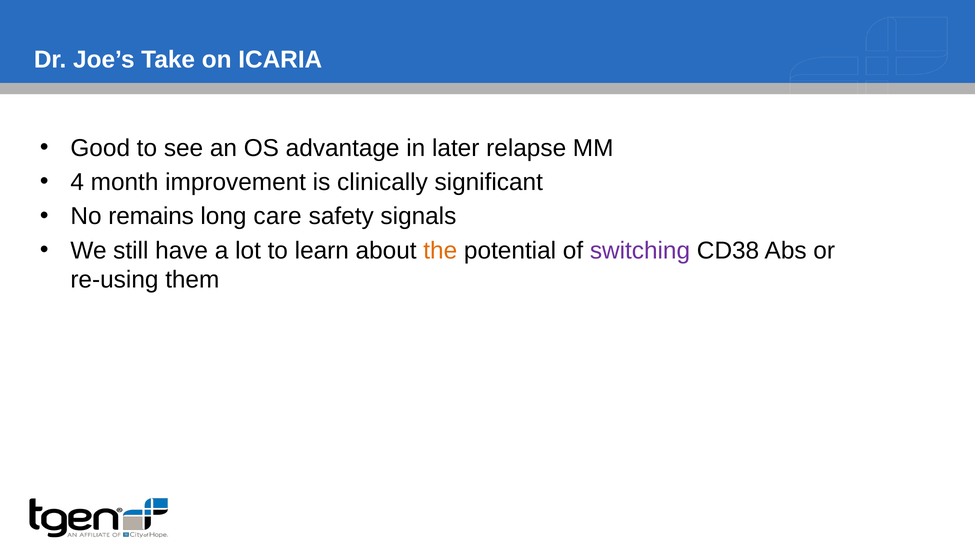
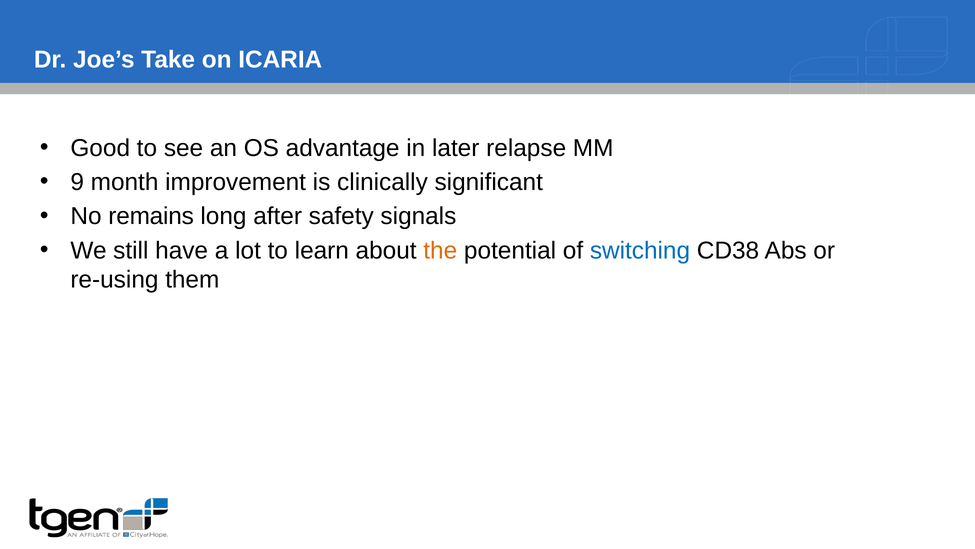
4: 4 -> 9
care: care -> after
switching colour: purple -> blue
